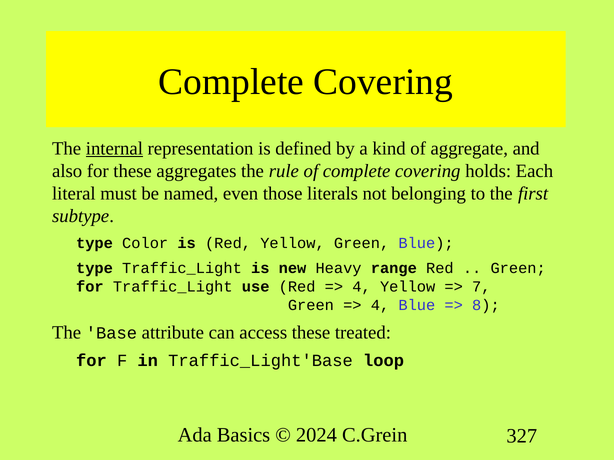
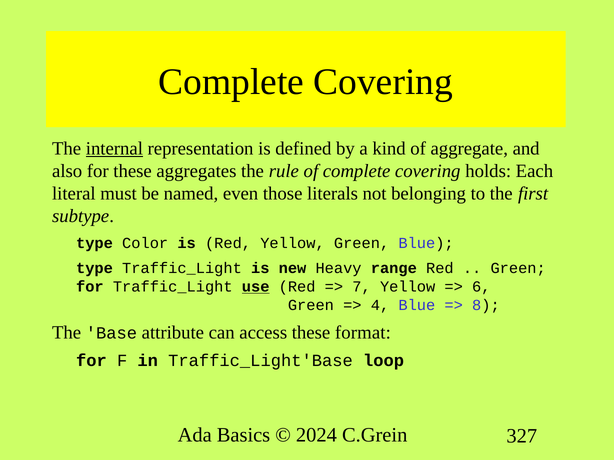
use underline: none -> present
4 at (362, 287): 4 -> 7
7: 7 -> 6
treated: treated -> format
